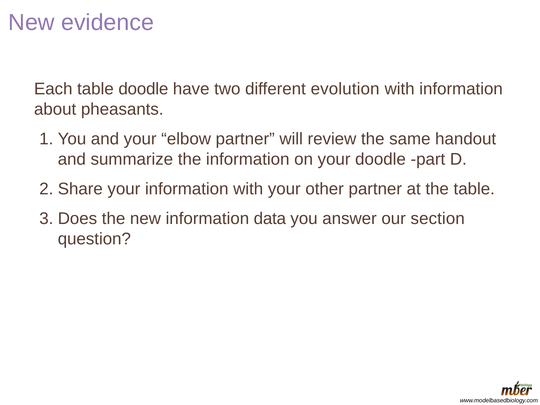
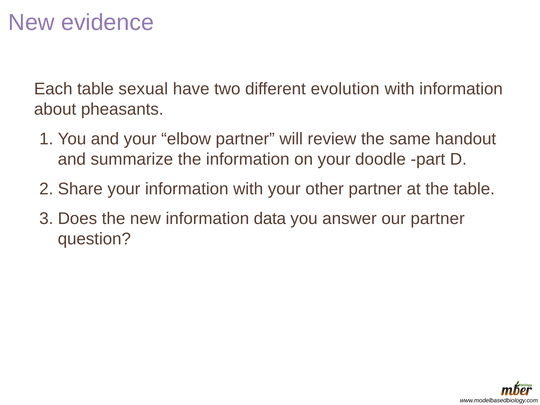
table doodle: doodle -> sexual
our section: section -> partner
